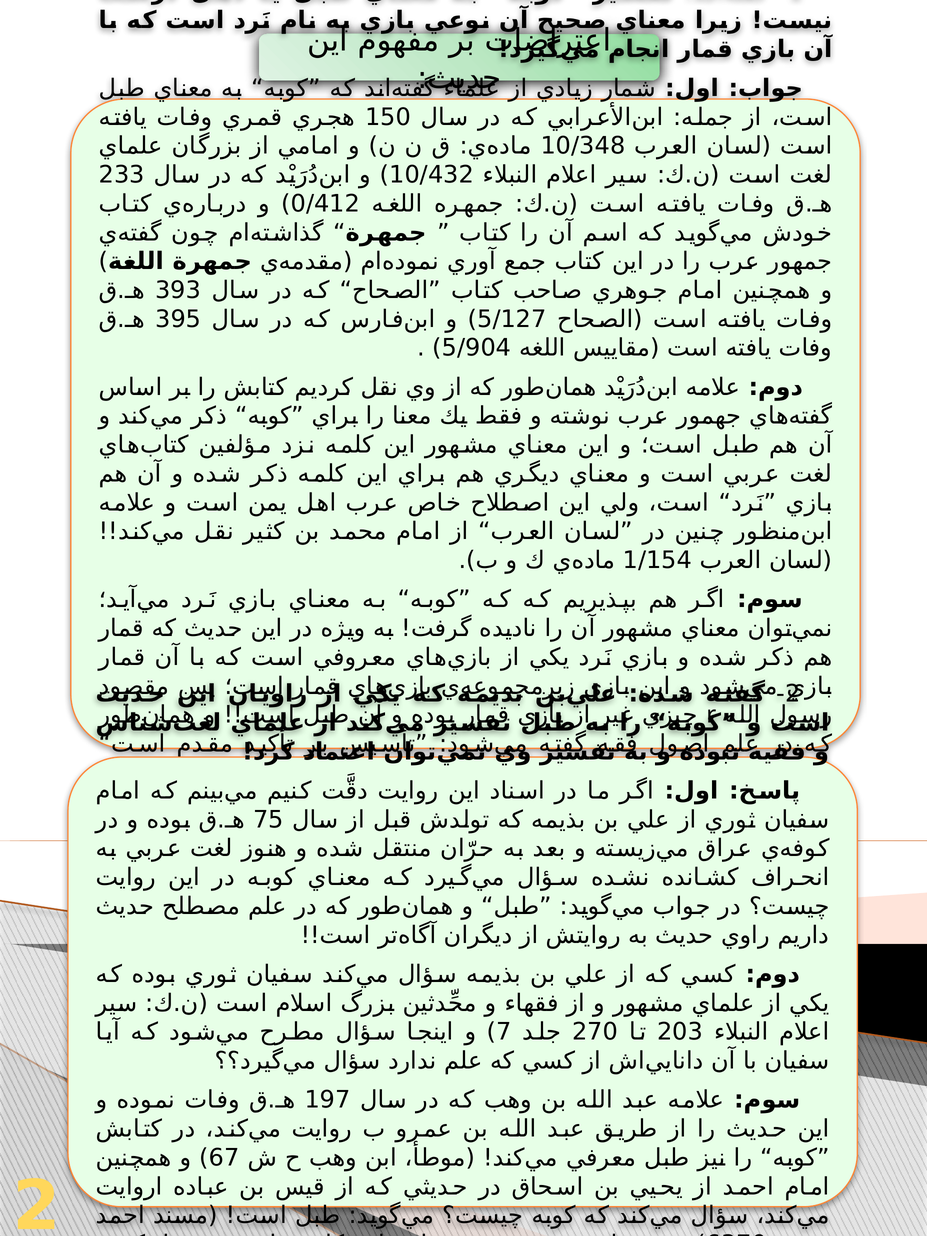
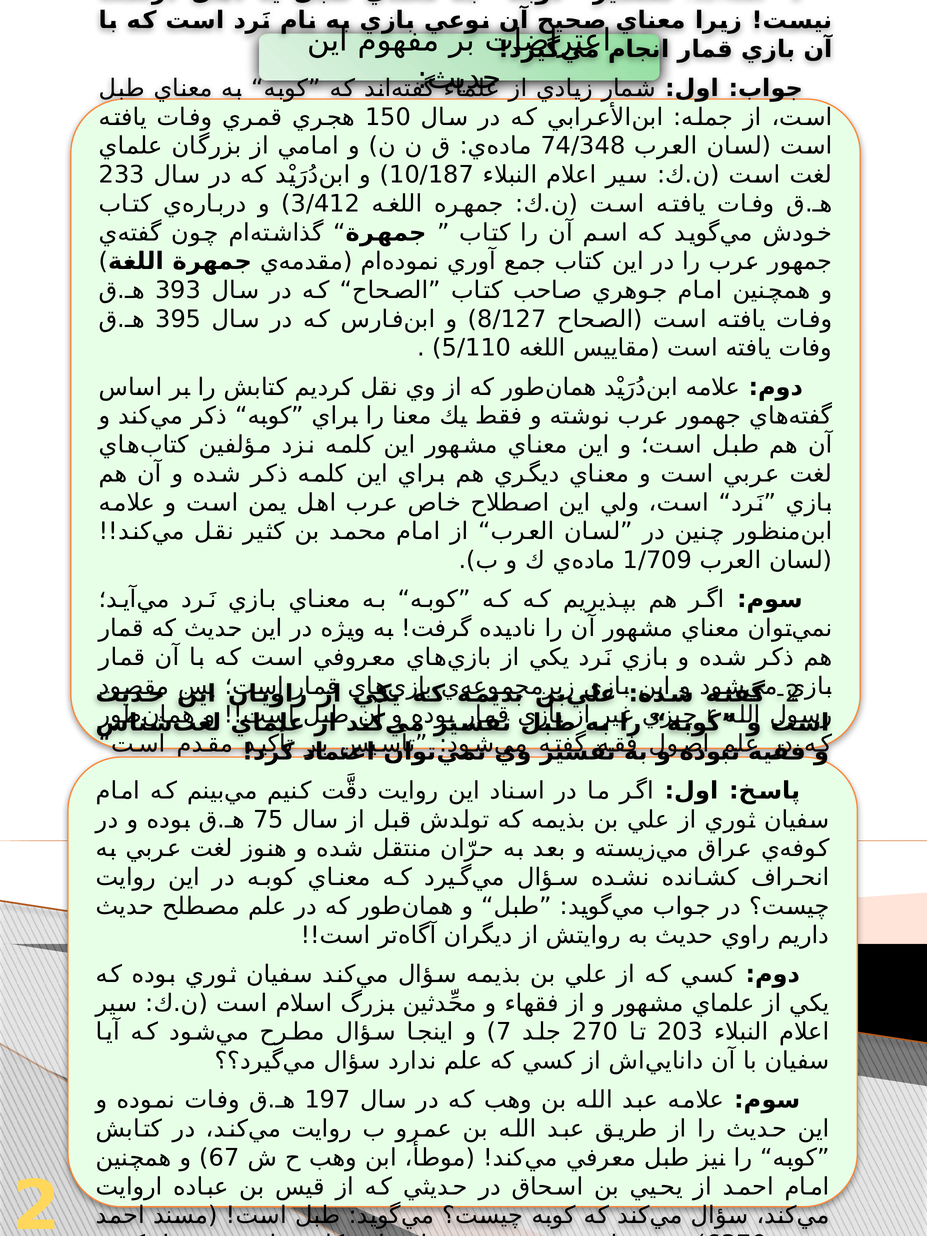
10/348: 10/348 -> 74/348
10/432: 10/432 -> 10/187
0/412: 0/412 -> 3/412
5/127: 5/127 -> 8/127
5/904: 5/904 -> 5/110
1/154: 1/154 -> 1/709
